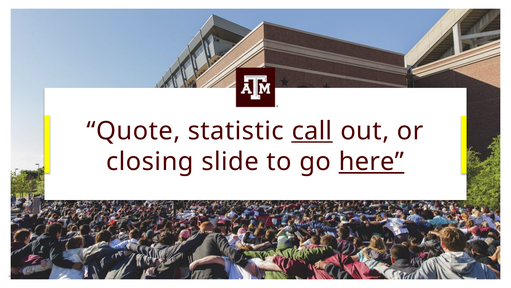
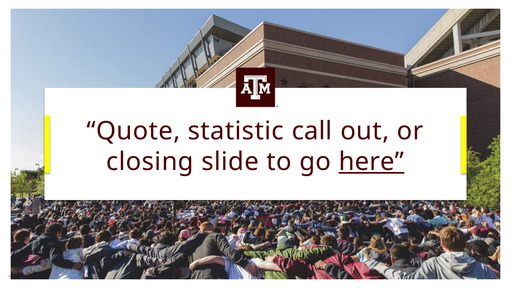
call underline: present -> none
